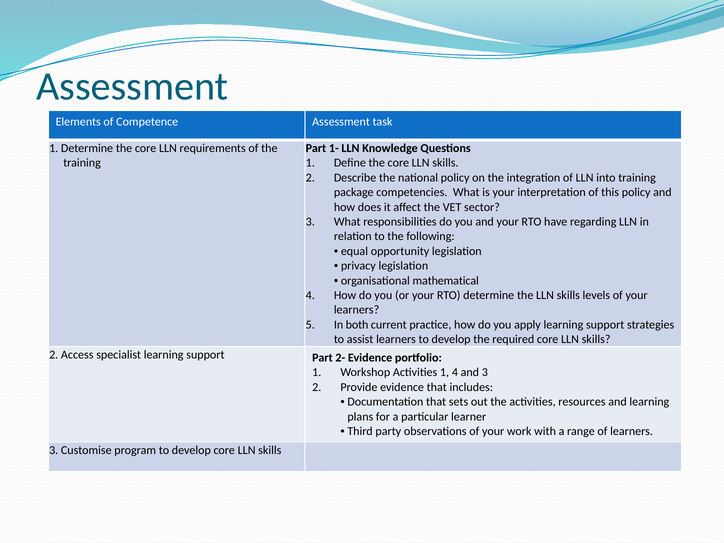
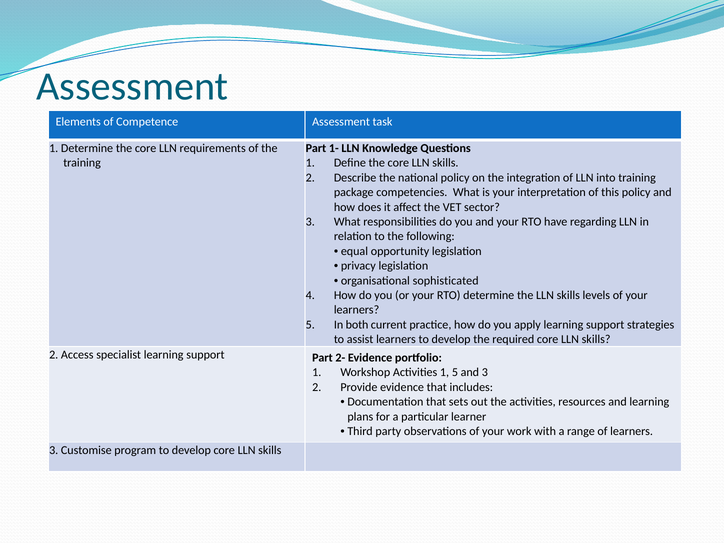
mathematical: mathematical -> sophisticated
1 4: 4 -> 5
